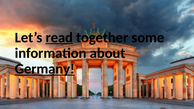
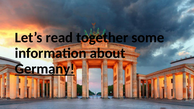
read underline: present -> none
